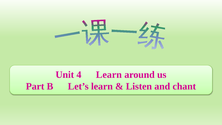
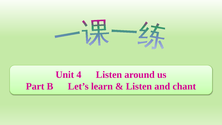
4 Learn: Learn -> Listen
